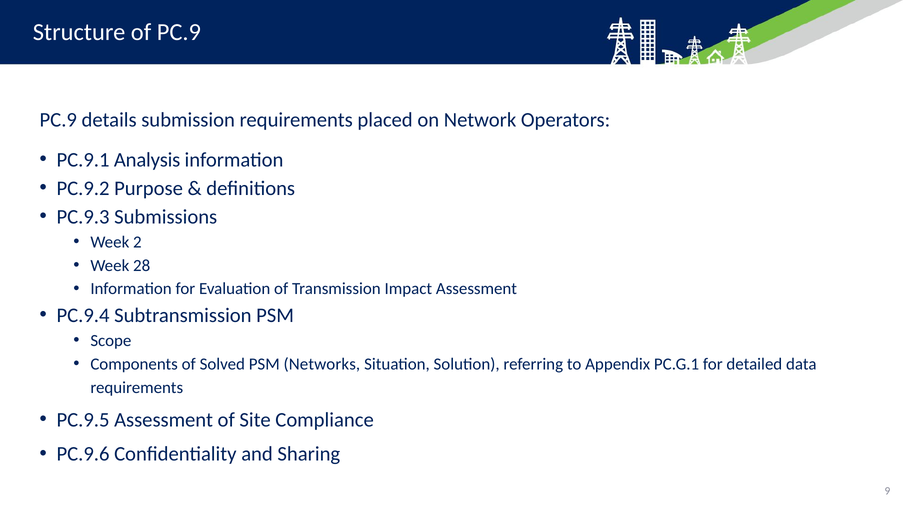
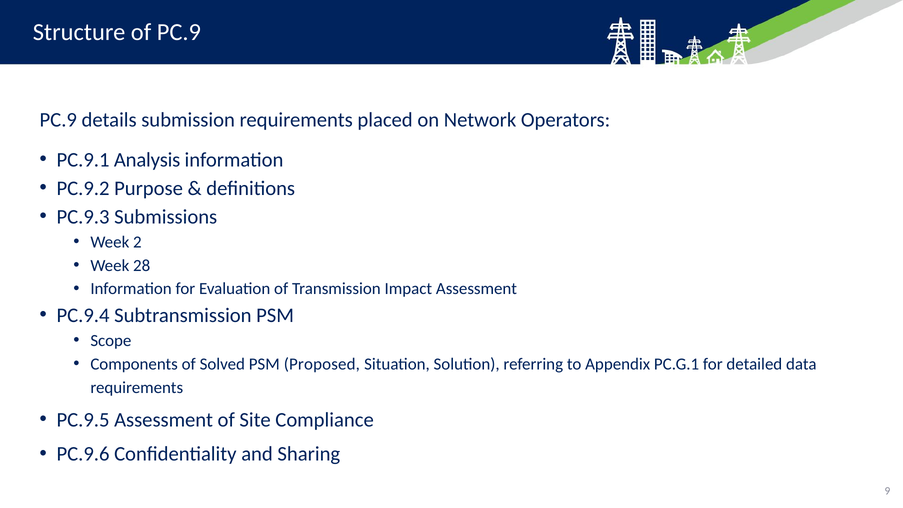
Networks: Networks -> Proposed
